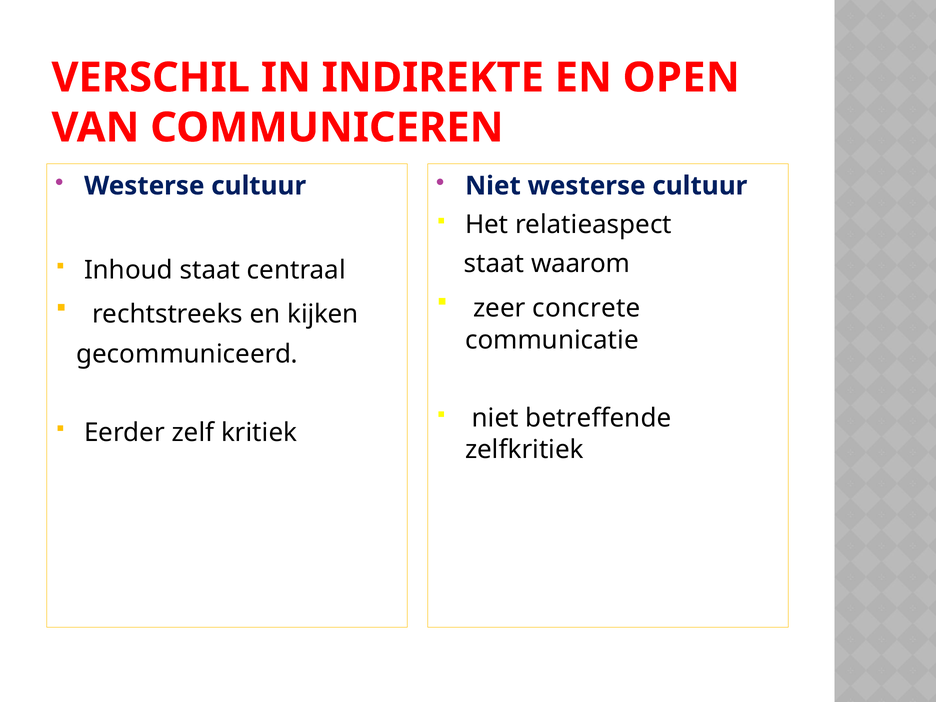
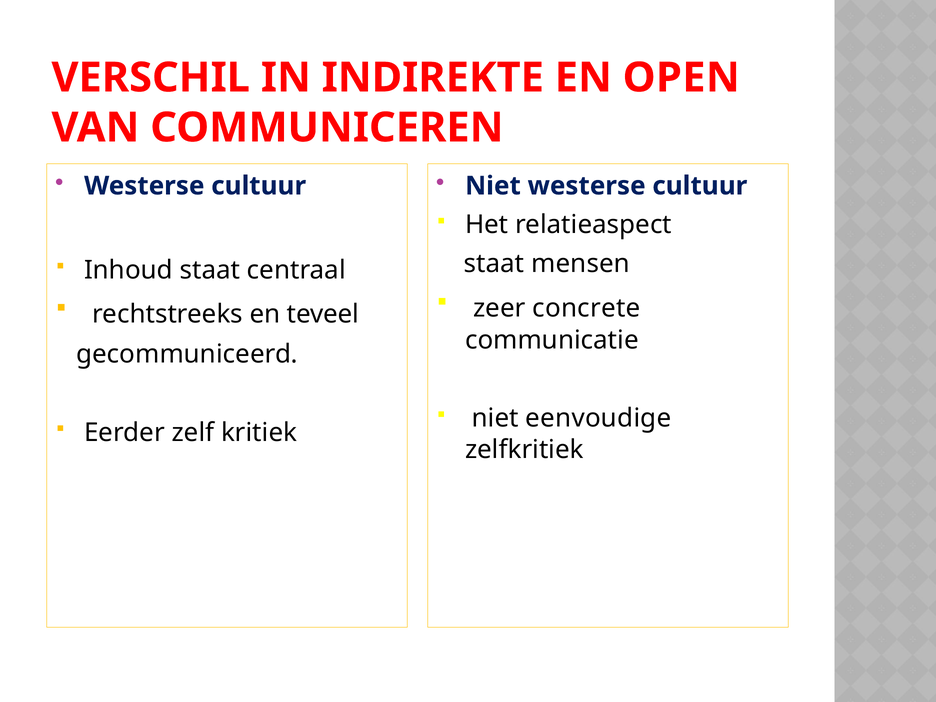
waarom: waarom -> mensen
kijken: kijken -> teveel
betreffende: betreffende -> eenvoudige
